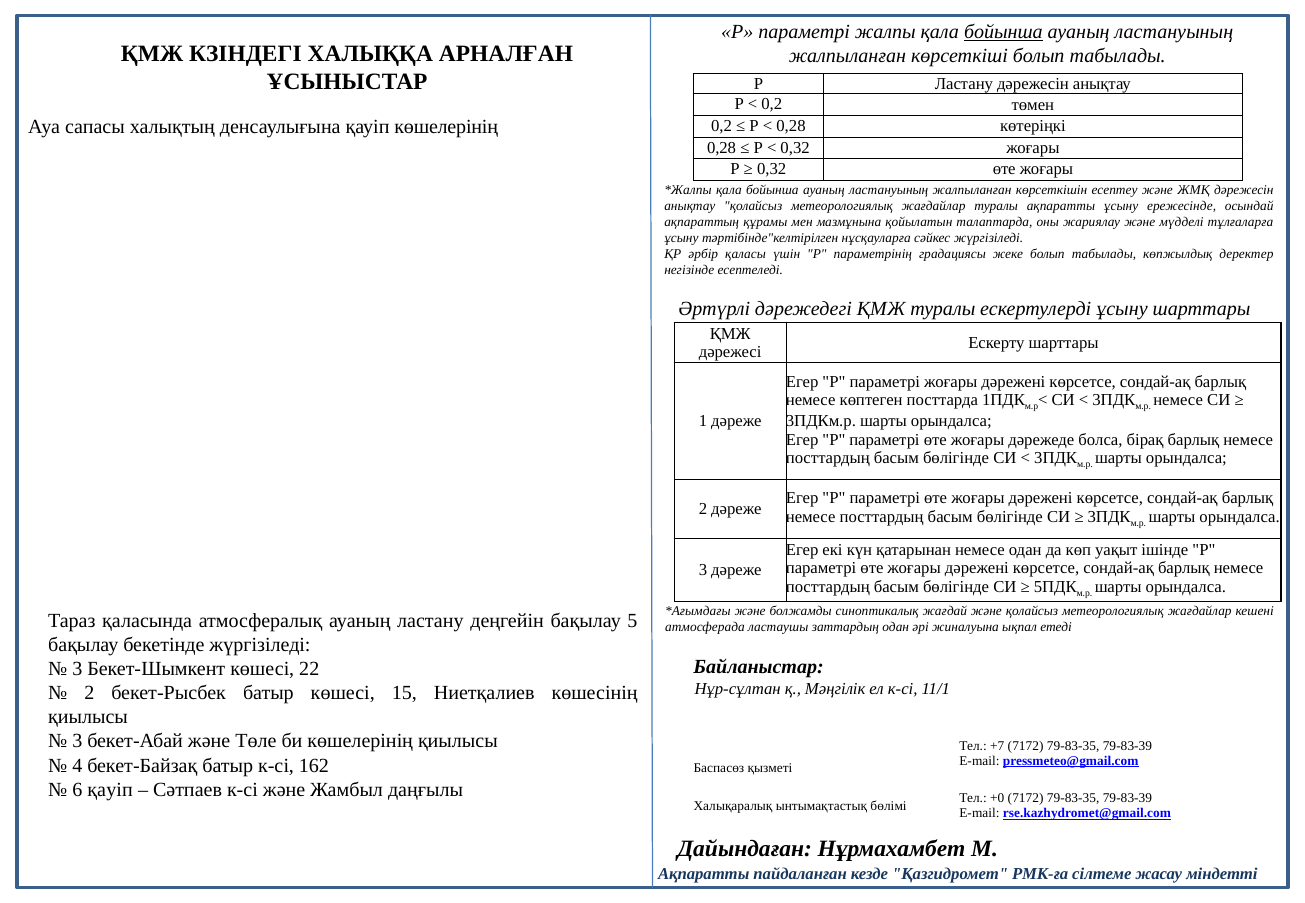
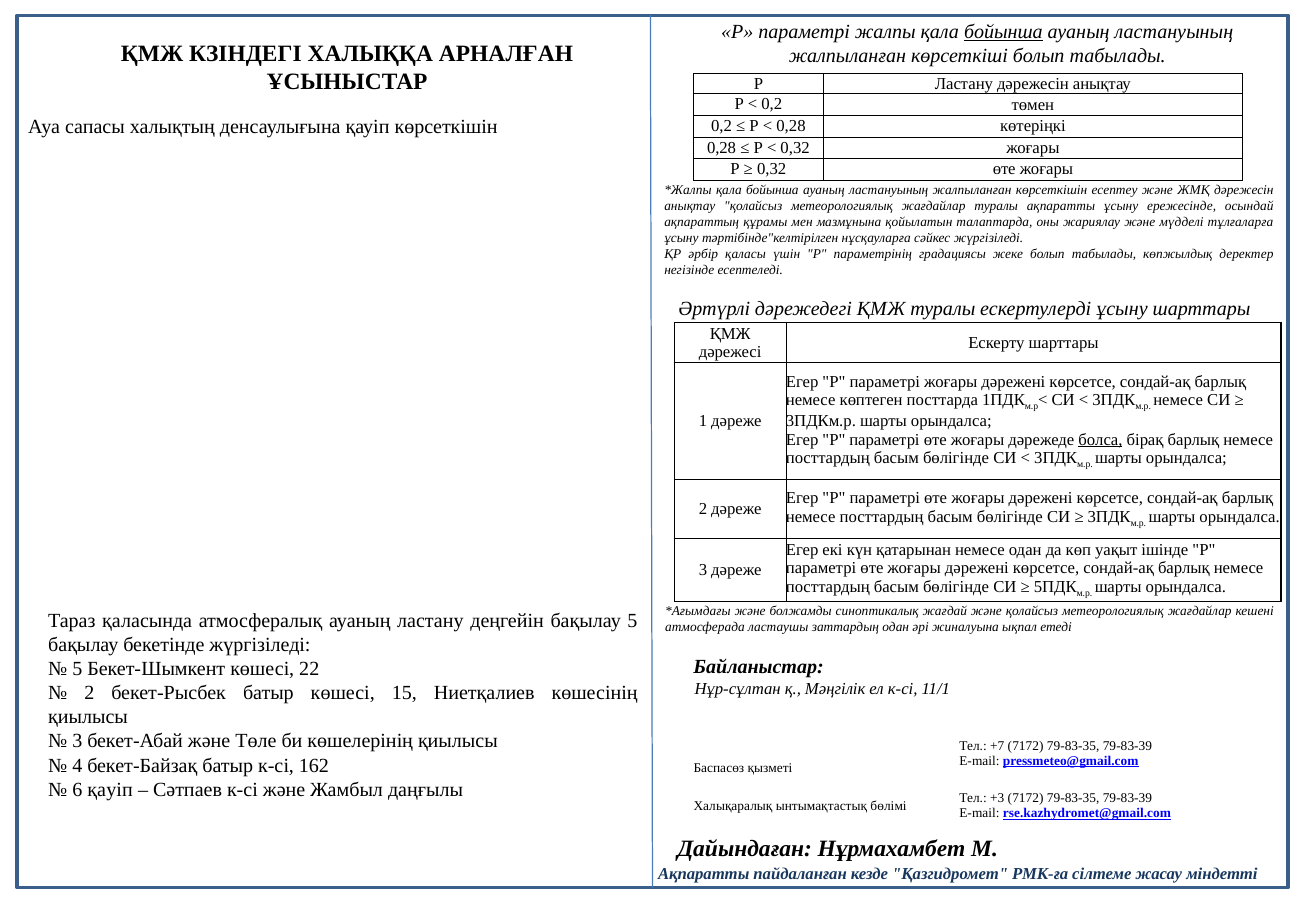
қауіп көшелерінің: көшелерінің -> көрсеткішін
болса underline: none -> present
3 at (77, 669): 3 -> 5
+0: +0 -> +3
